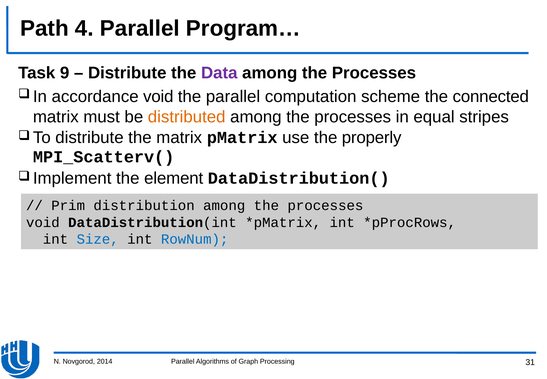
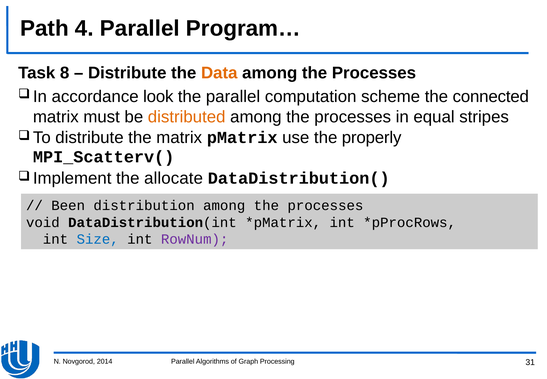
9: 9 -> 8
Data colour: purple -> orange
accordance void: void -> look
element: element -> allocate
Prim: Prim -> Been
RowNum colour: blue -> purple
